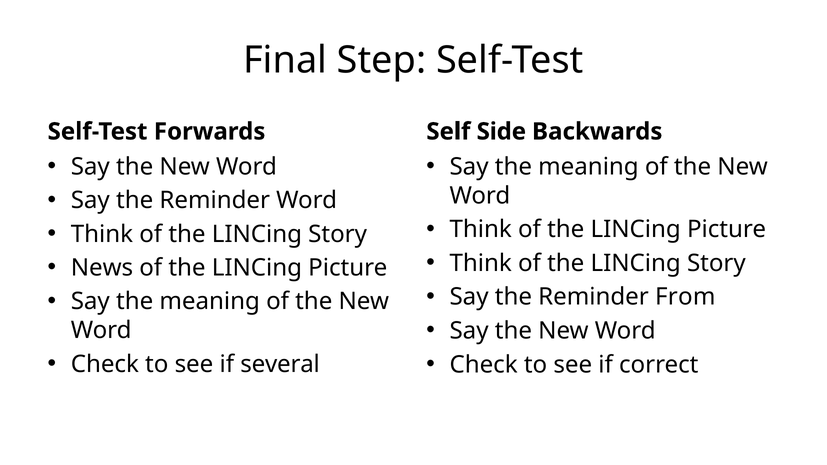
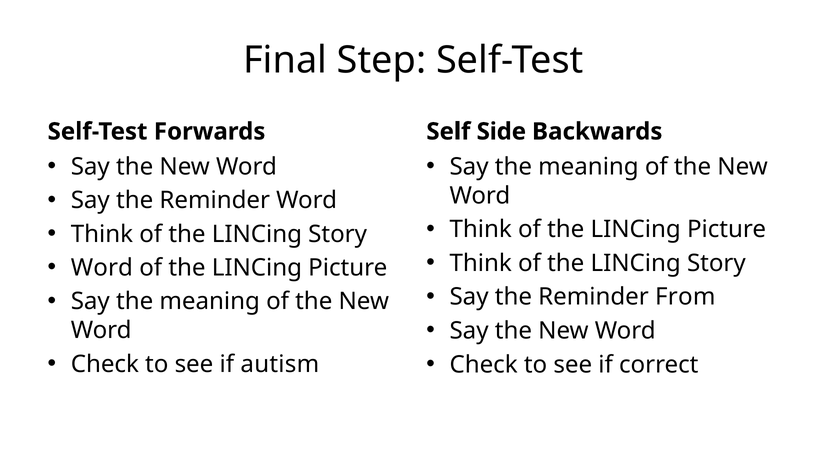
News at (102, 268): News -> Word
several: several -> autism
